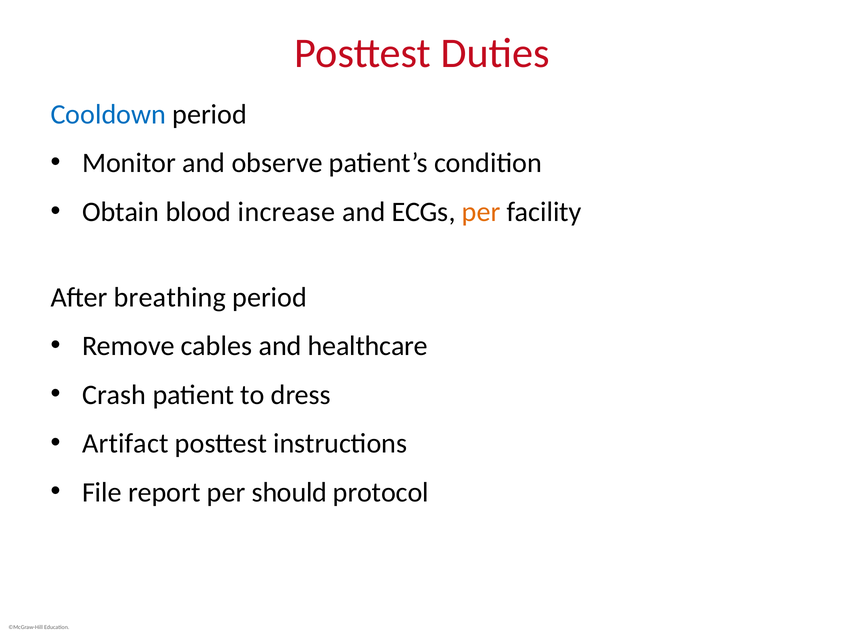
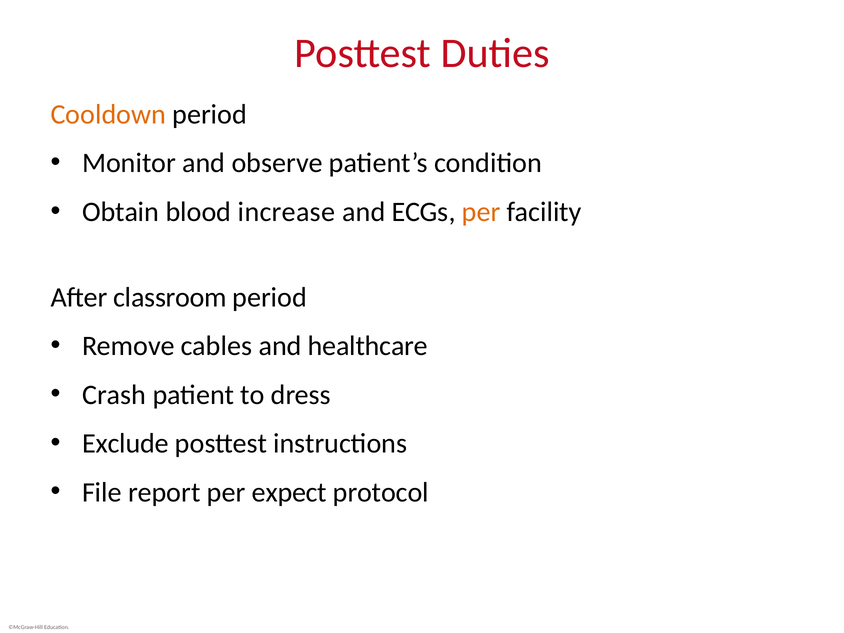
Cooldown colour: blue -> orange
breathing: breathing -> classroom
Artifact: Artifact -> Exclude
should: should -> expect
